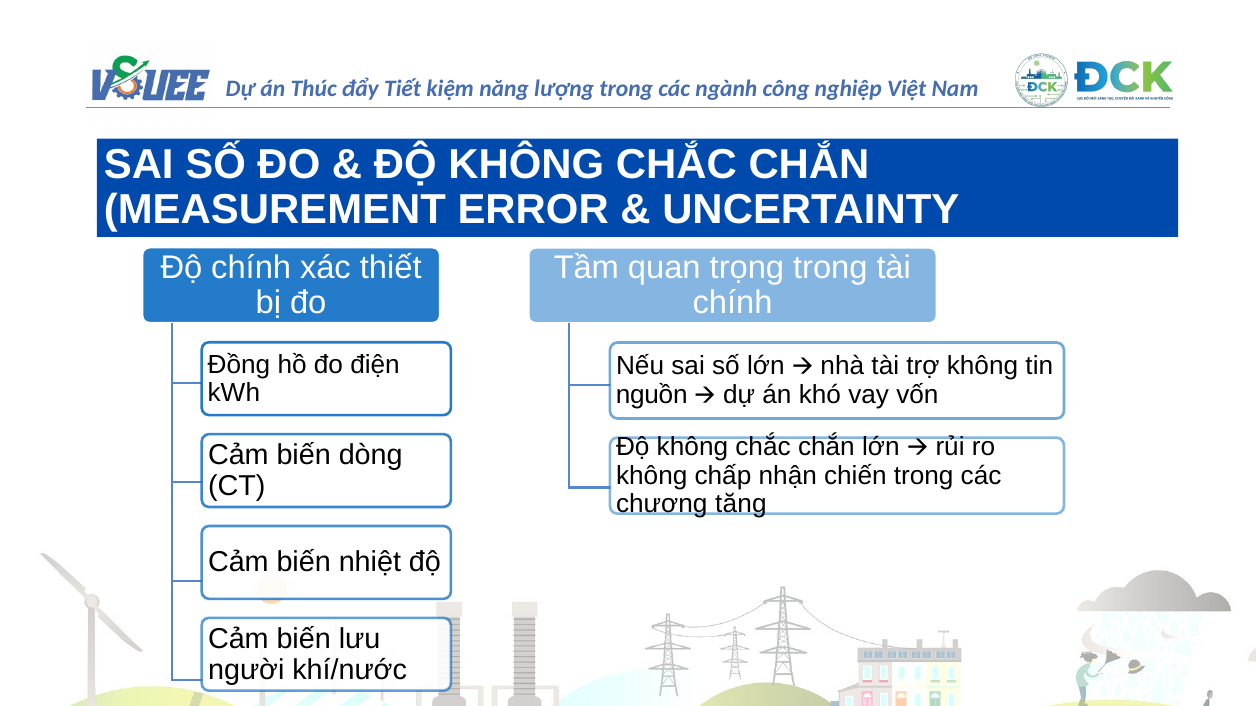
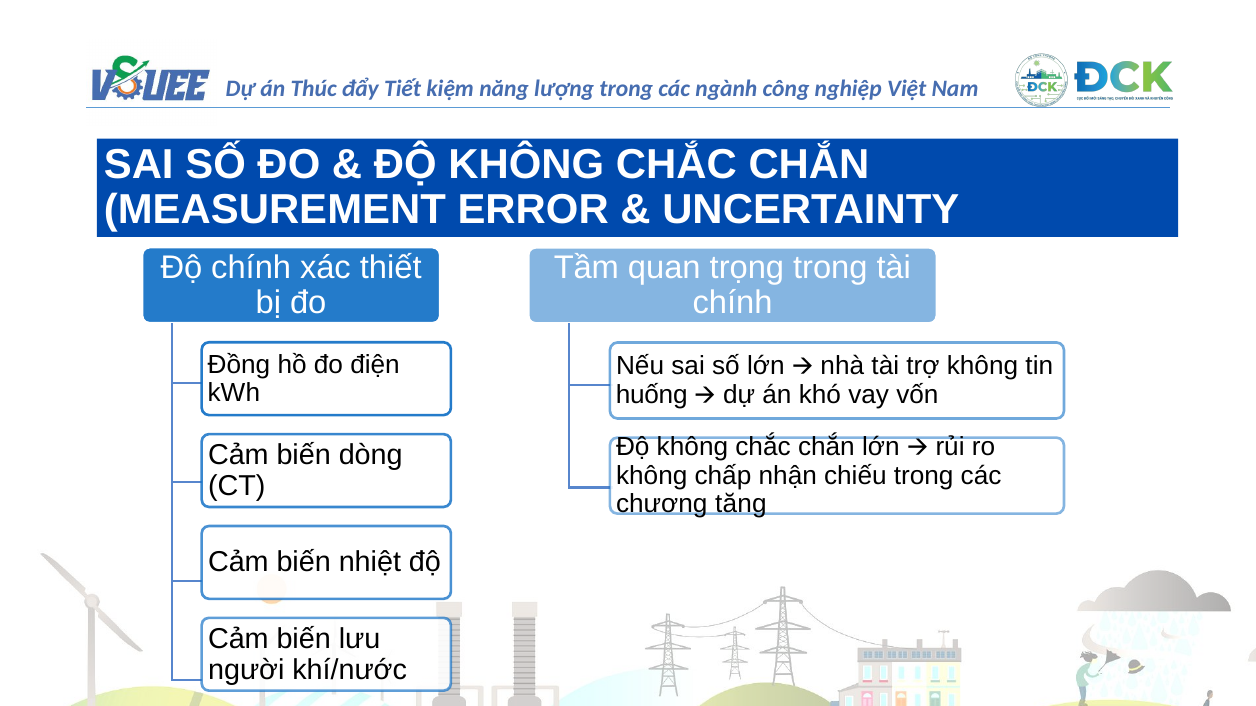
nguồn: nguồn -> huống
chiến: chiến -> chiếu
